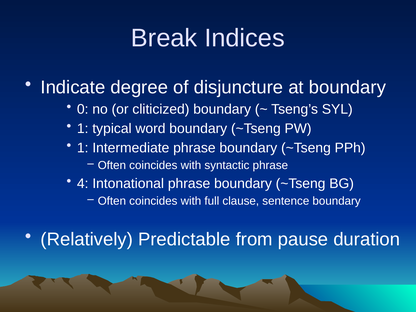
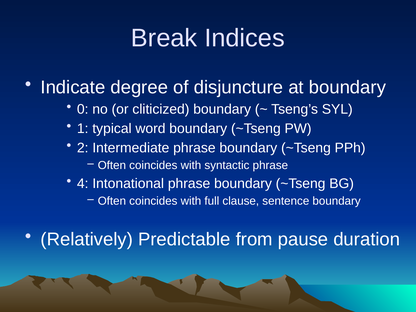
1 at (83, 148): 1 -> 2
